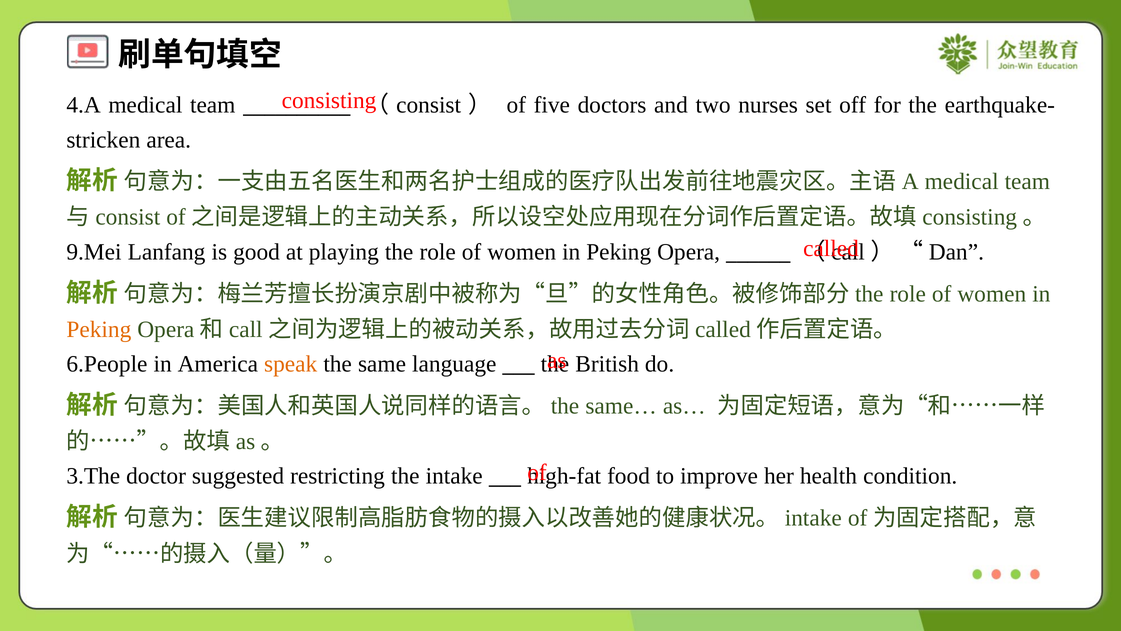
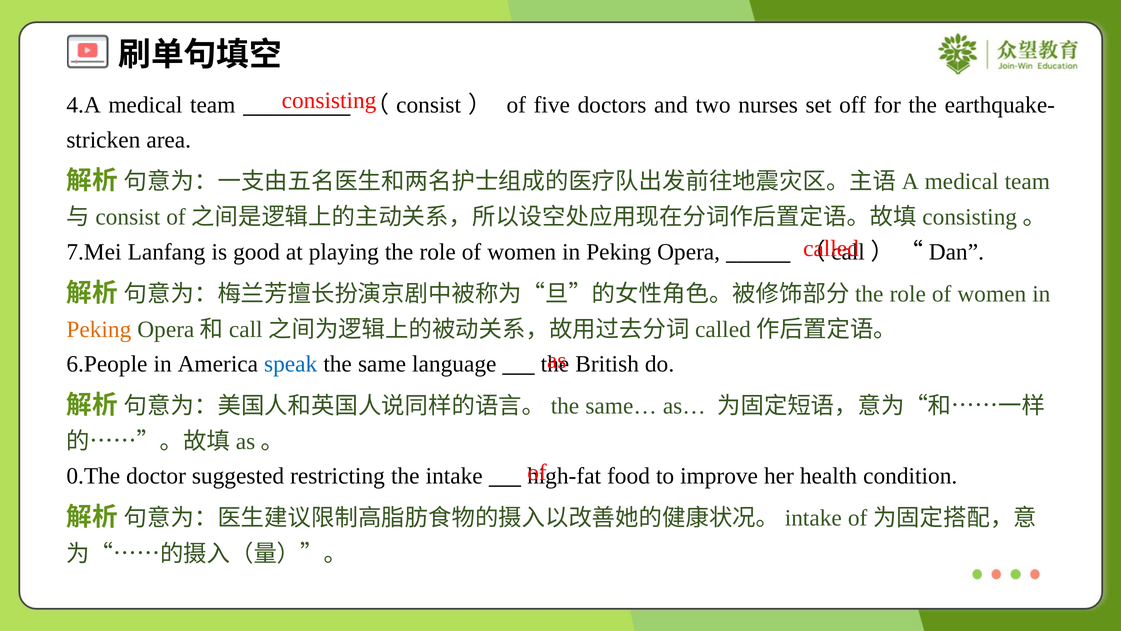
9.Mei: 9.Mei -> 7.Mei
speak colour: orange -> blue
3.The: 3.The -> 0.The
